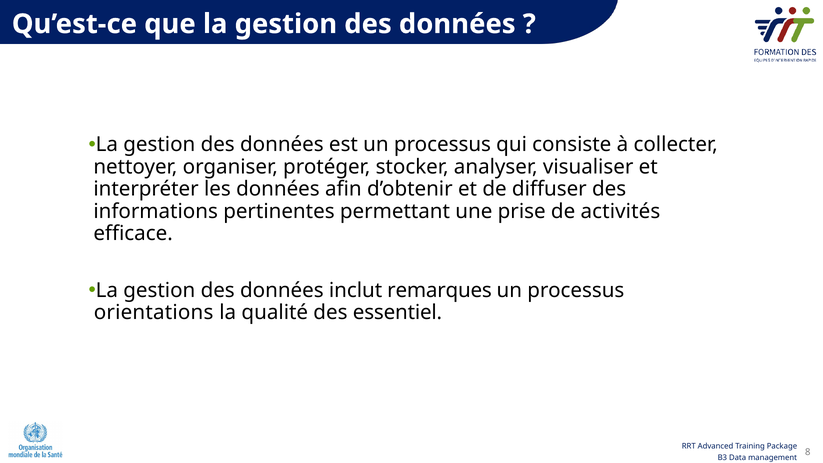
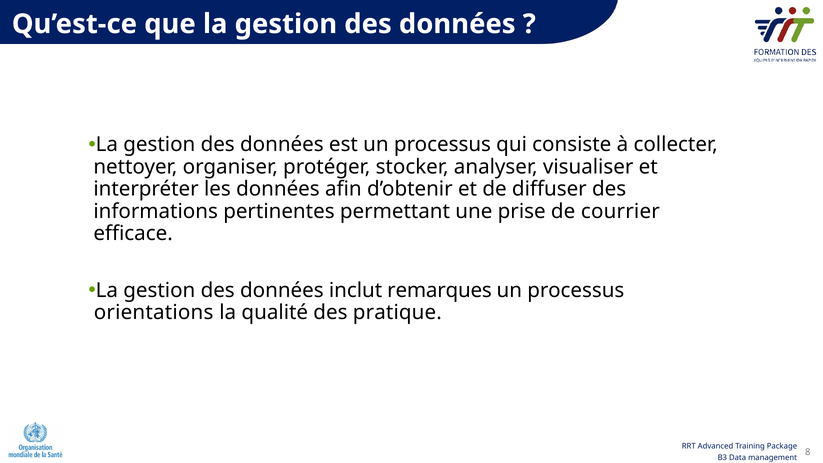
activités: activités -> courrier
essentiel: essentiel -> pratique
